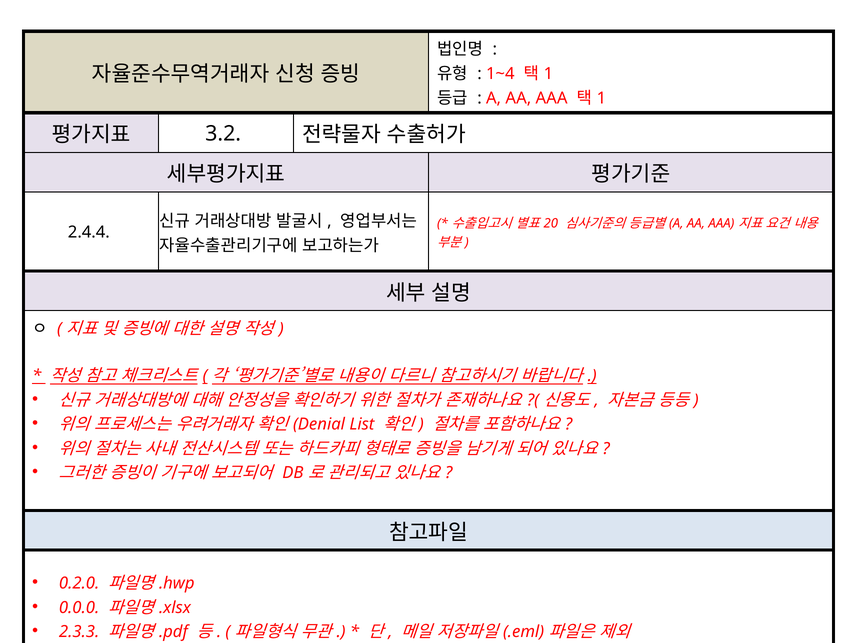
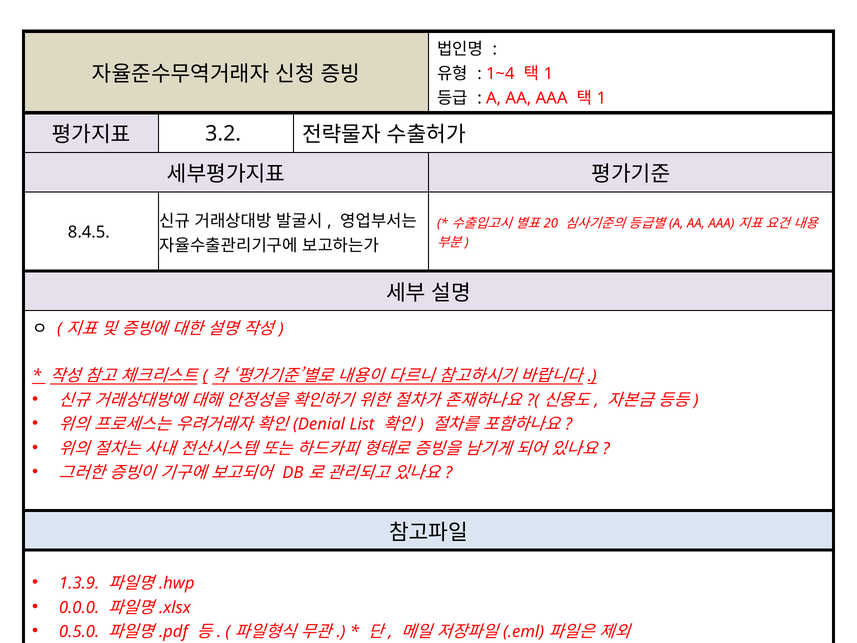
2.4.4: 2.4.4 -> 8.4.5
0.2.0: 0.2.0 -> 1.3.9
2.3.3: 2.3.3 -> 0.5.0
